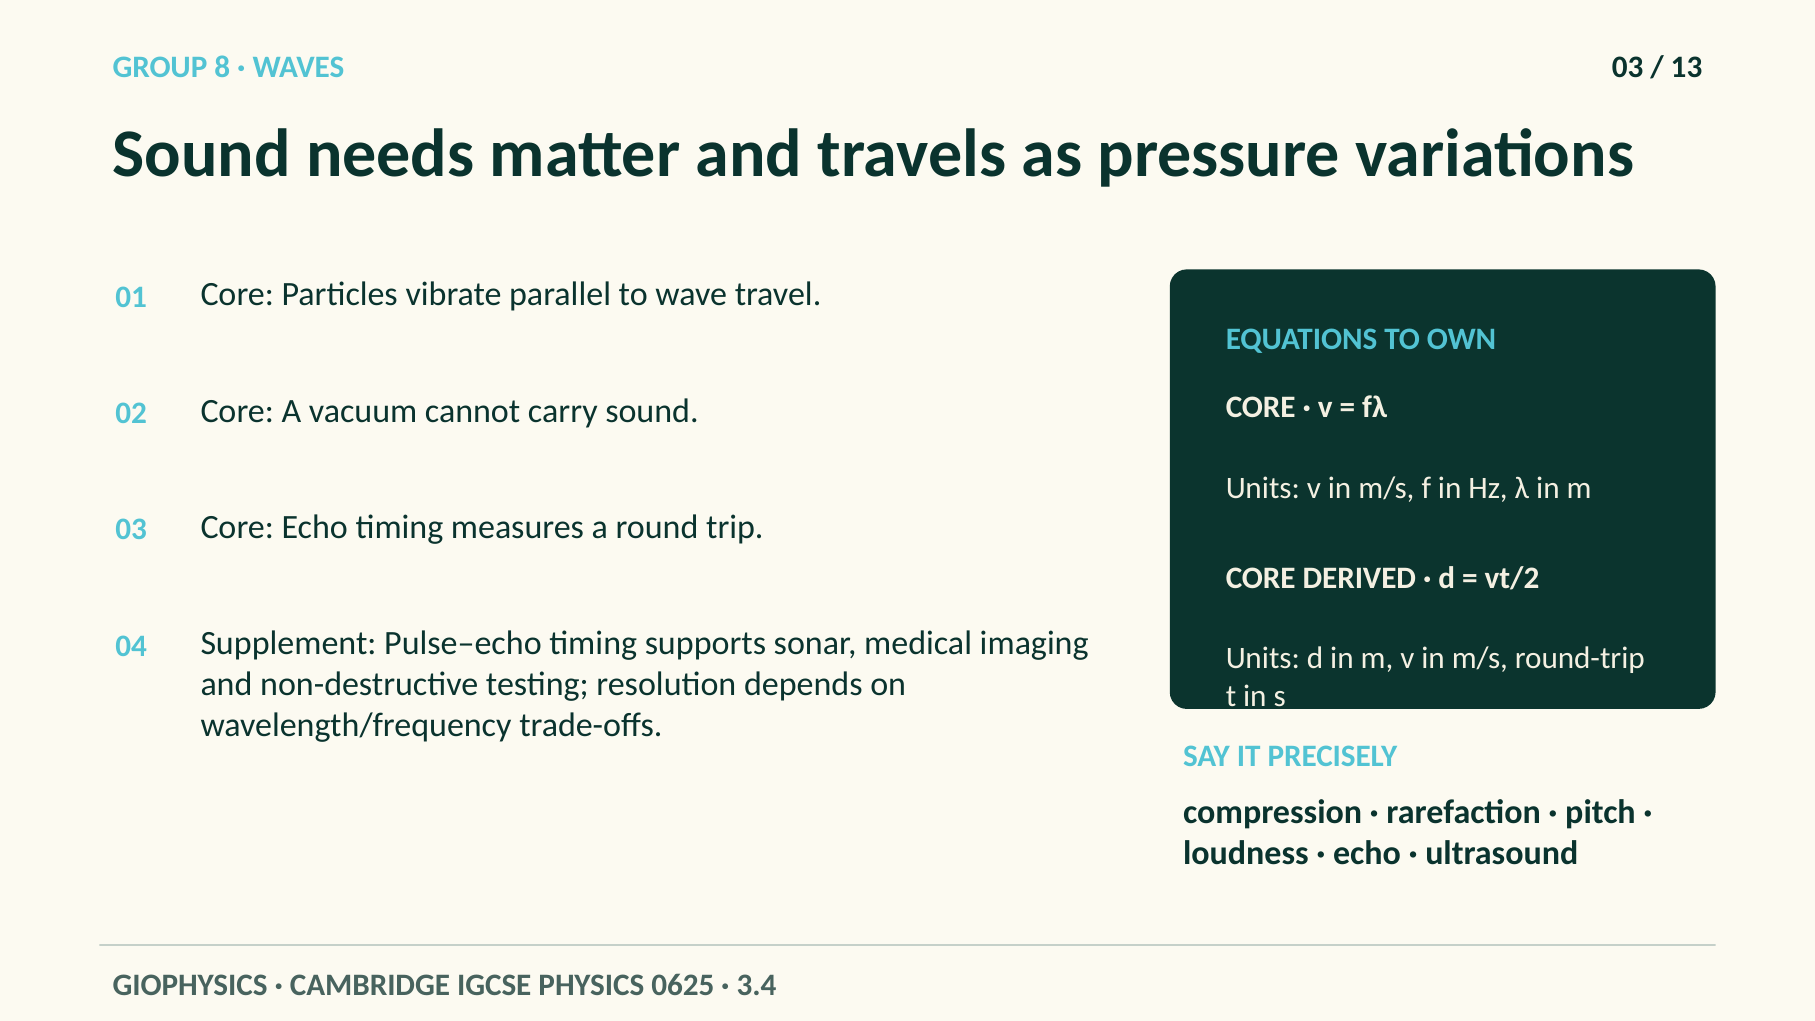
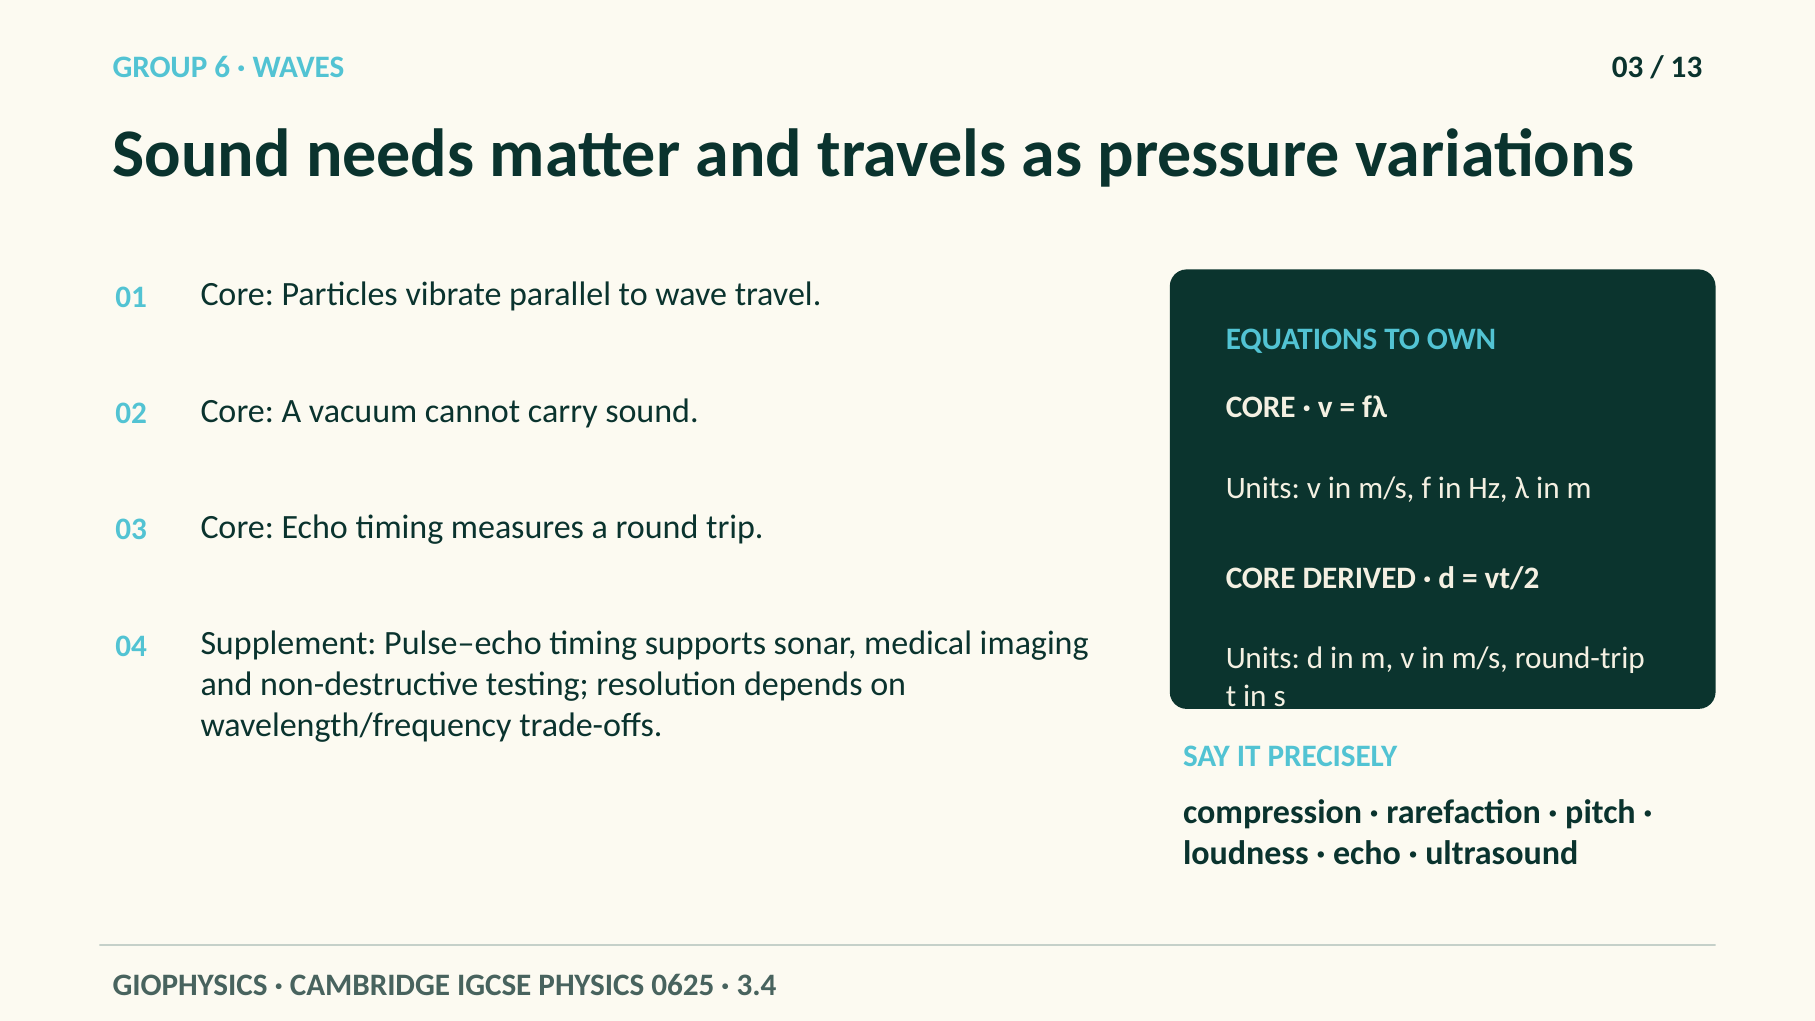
8: 8 -> 6
